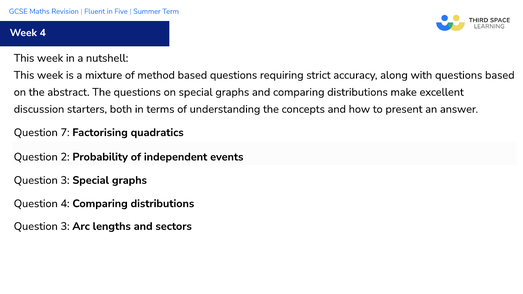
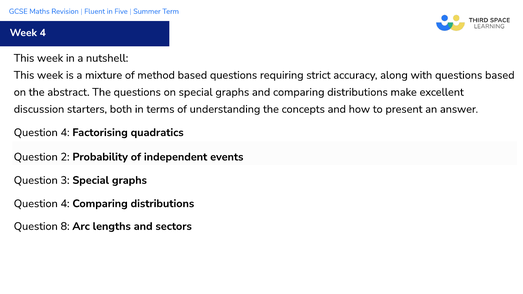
7 at (65, 133): 7 -> 4
3 at (65, 226): 3 -> 8
